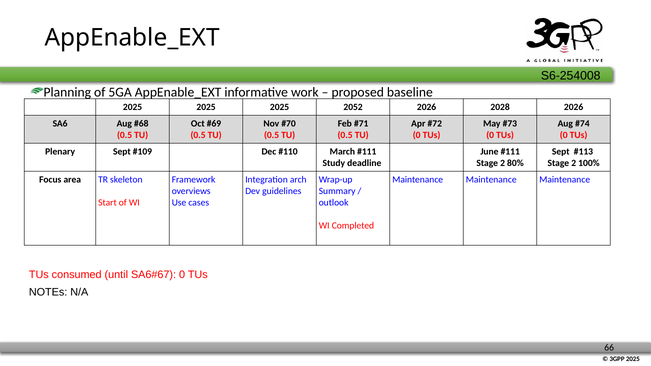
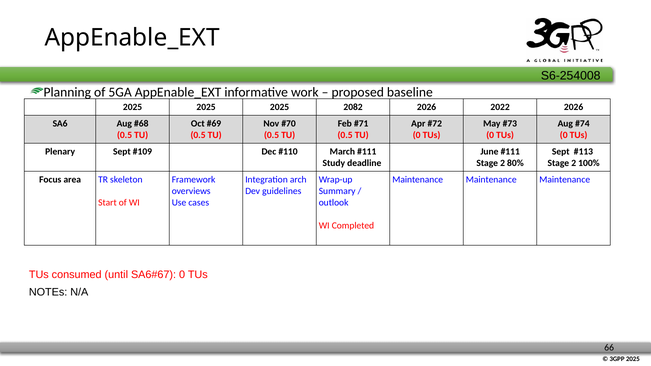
2052: 2052 -> 2082
2028: 2028 -> 2022
